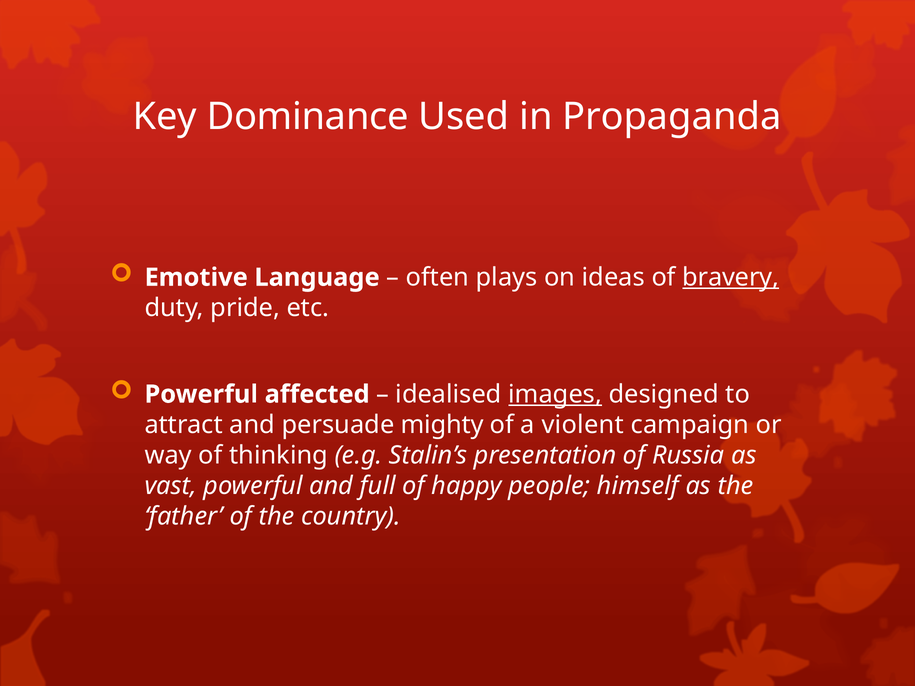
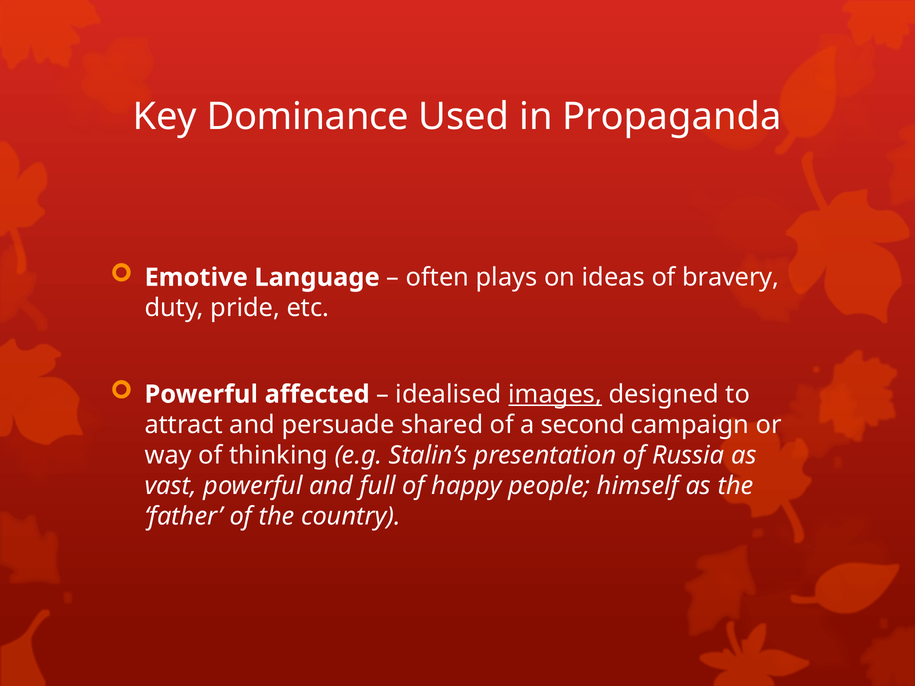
bravery underline: present -> none
mighty: mighty -> shared
violent: violent -> second
